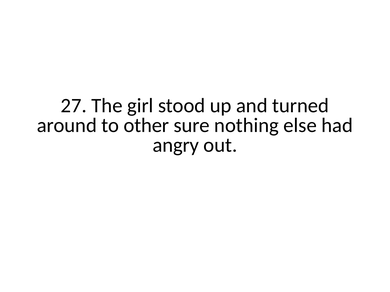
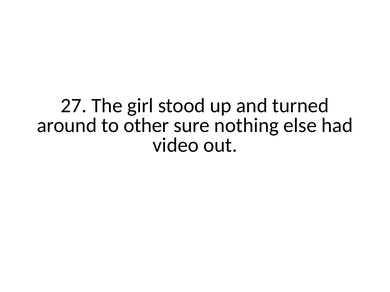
angry: angry -> video
